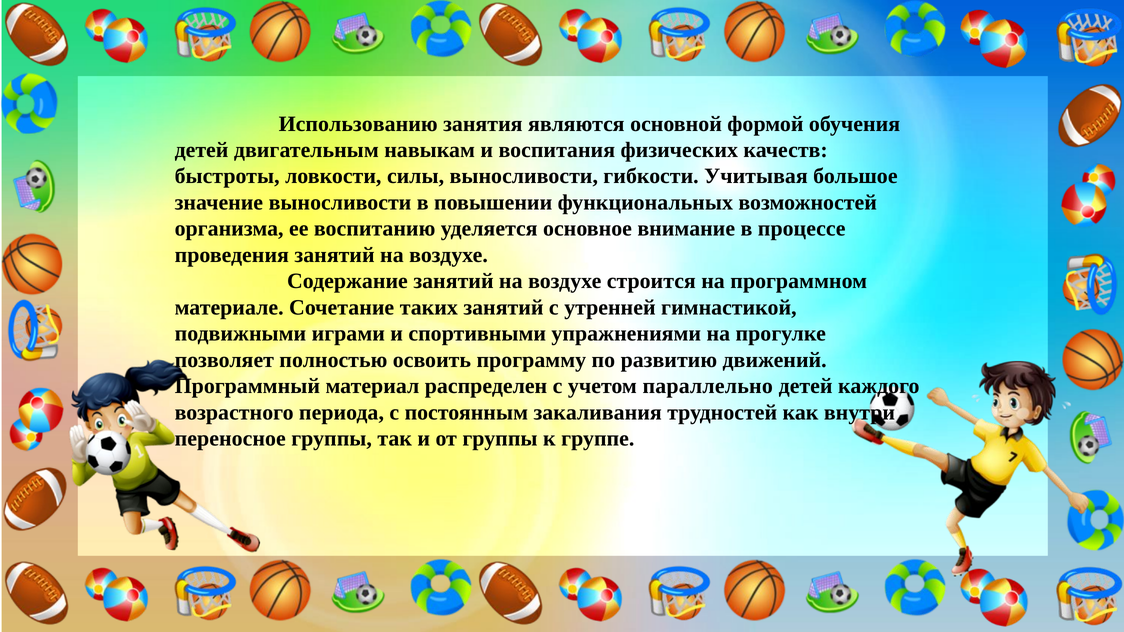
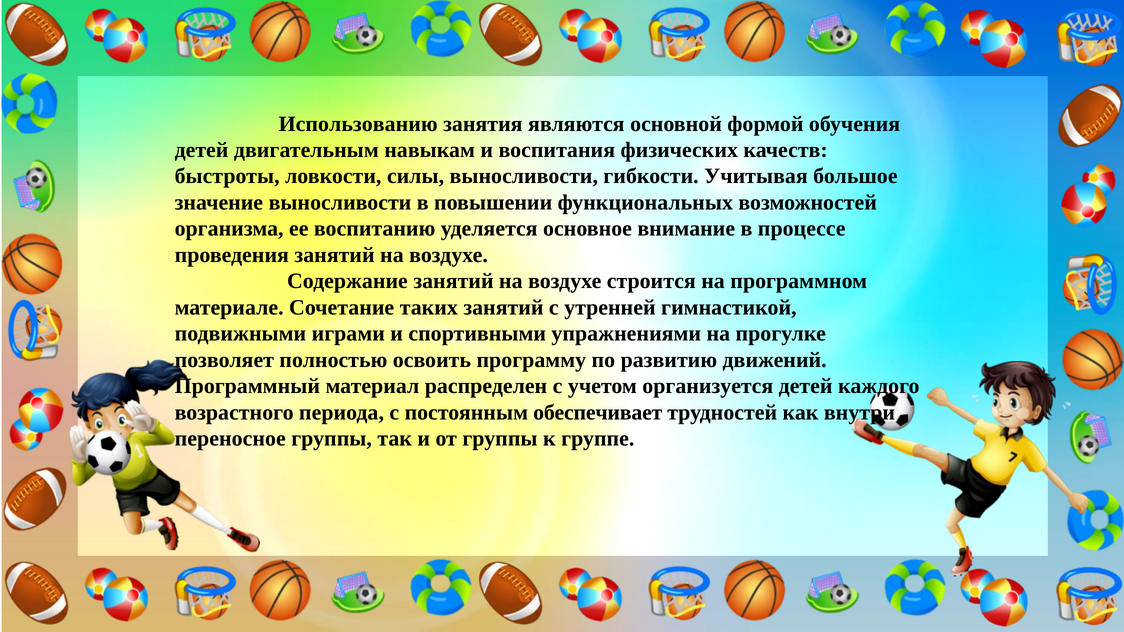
параллельно: параллельно -> организуется
закаливания: закаливания -> обеспечивает
